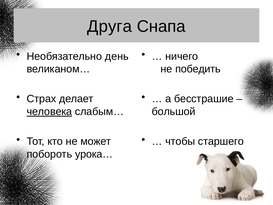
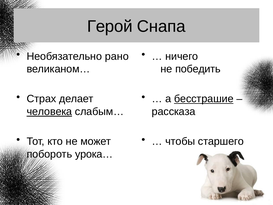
Друга: Друга -> Герой
день: день -> рано
бесстрашие underline: none -> present
большой: большой -> рассказа
